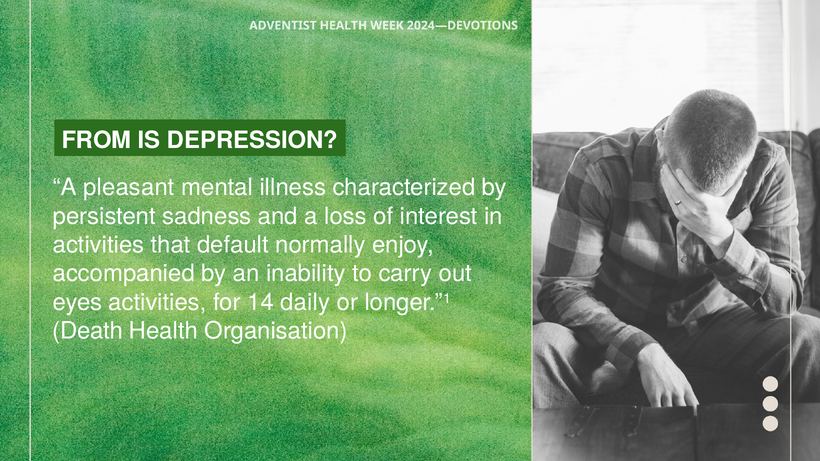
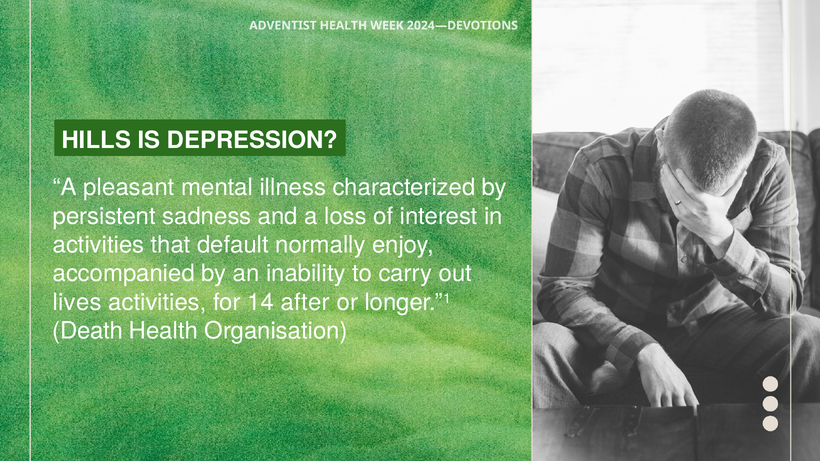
FROM: FROM -> HILLS
eyes: eyes -> lives
daily: daily -> after
